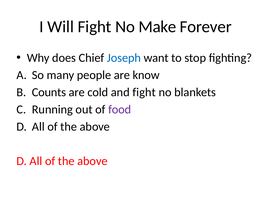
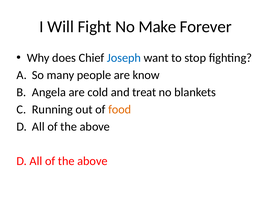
Counts: Counts -> Angela
and fight: fight -> treat
food colour: purple -> orange
